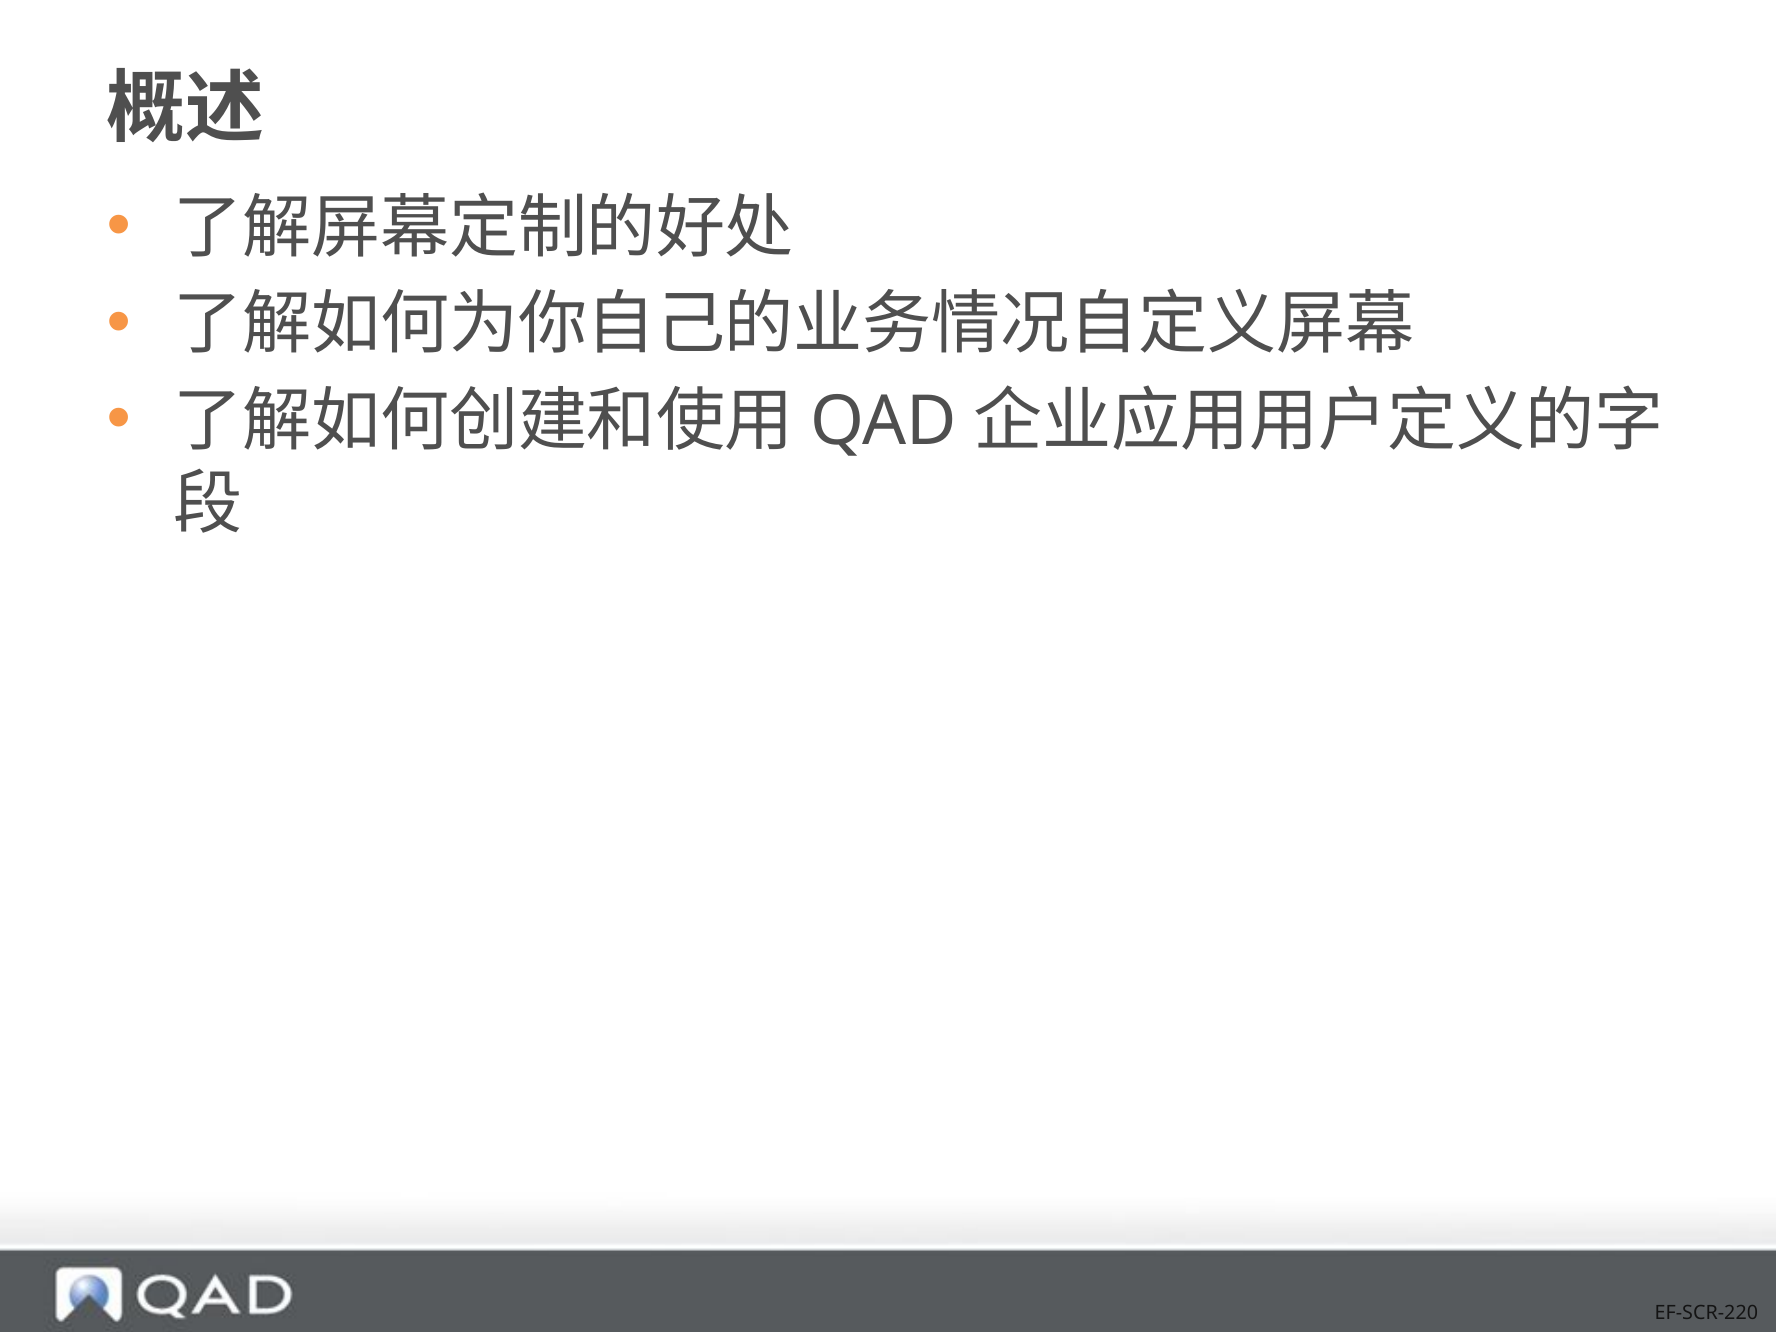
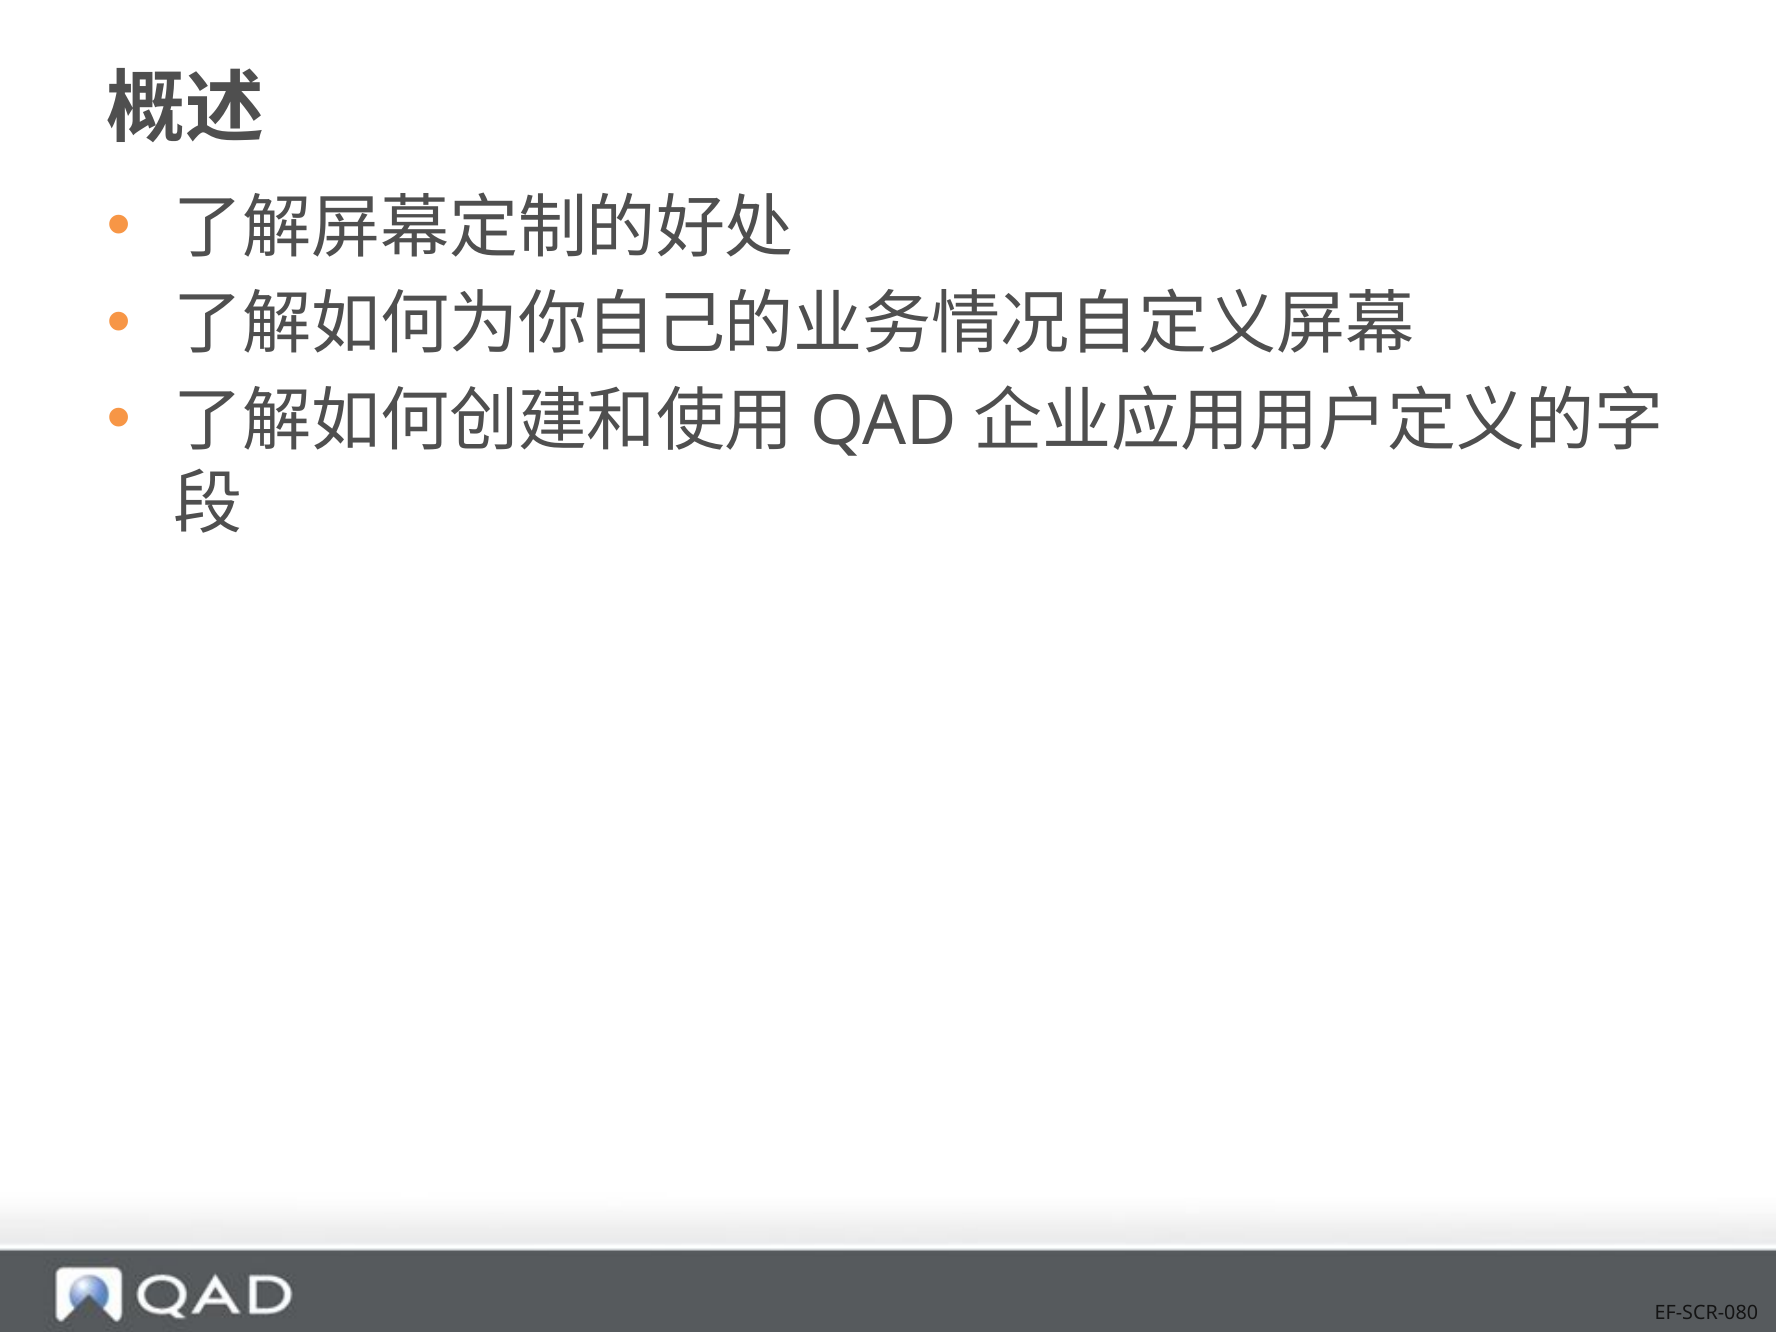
EF-SCR-220: EF-SCR-220 -> EF-SCR-080
